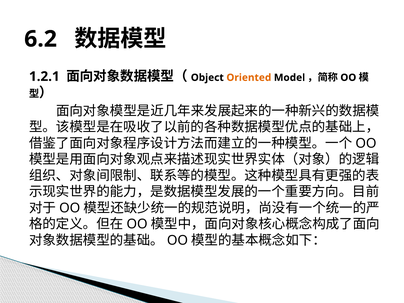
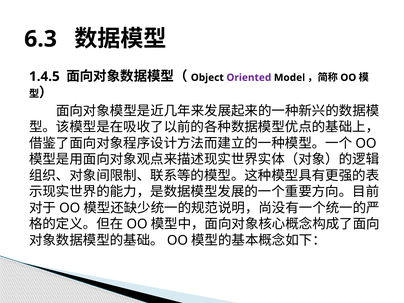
6.2: 6.2 -> 6.3
1.2.1: 1.2.1 -> 1.4.5
Oriented colour: orange -> purple
